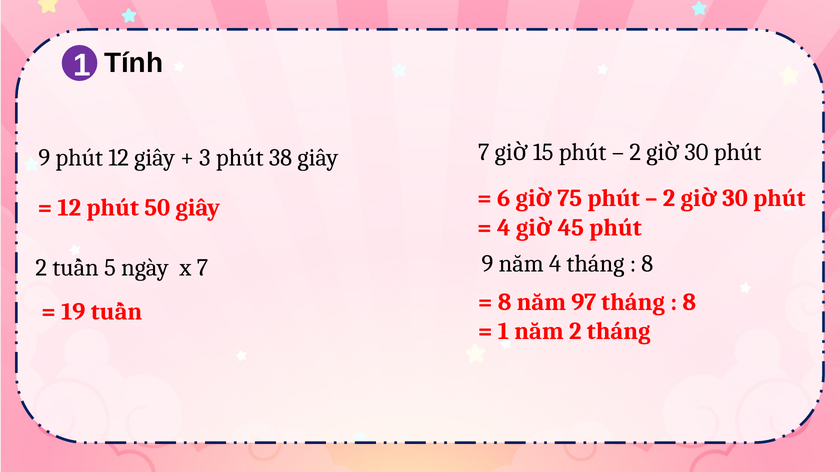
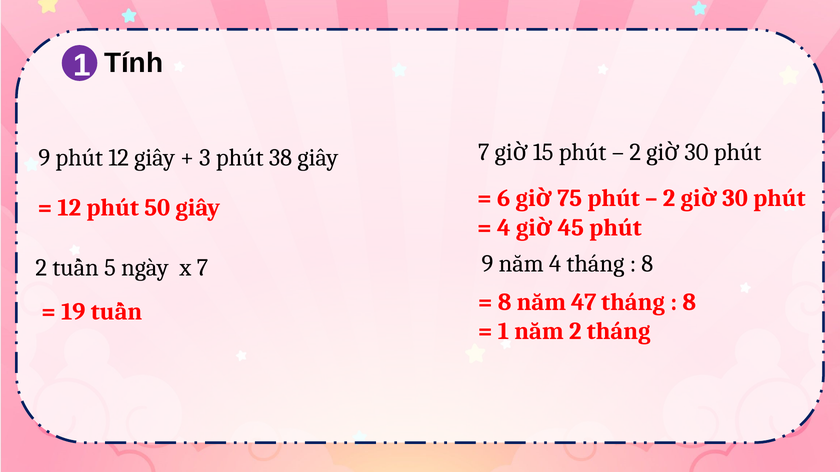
97: 97 -> 47
